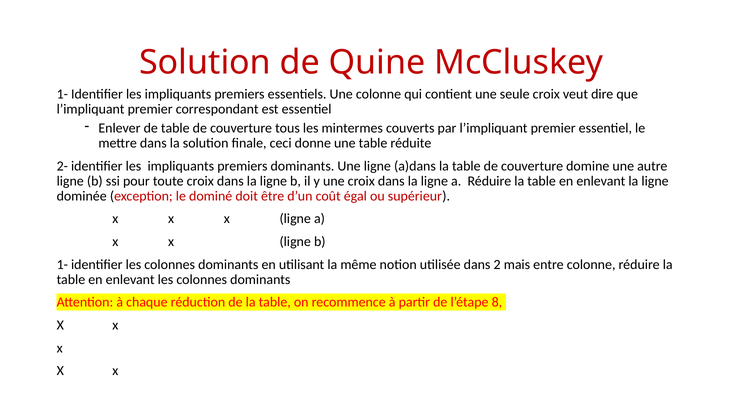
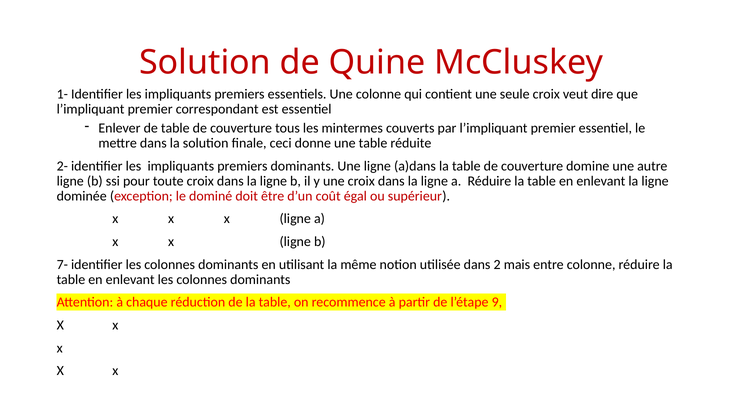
1- at (62, 264): 1- -> 7-
8: 8 -> 9
